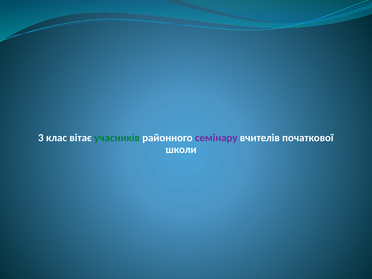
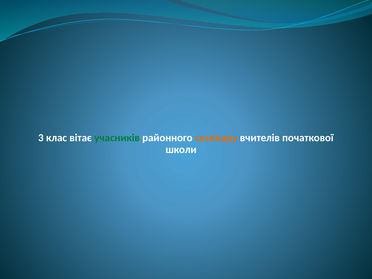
семінару colour: purple -> orange
